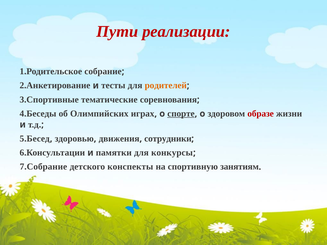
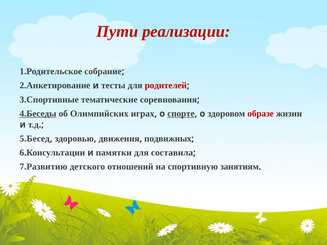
родителей colour: orange -> red
4.Беседы underline: none -> present
сотрудники: сотрудники -> подвижных
конкурсы: конкурсы -> составила
7.Собрание: 7.Собрание -> 7.Развитию
конспекты: конспекты -> отношений
